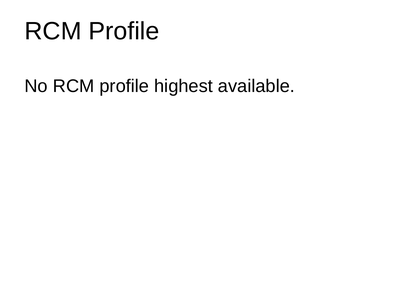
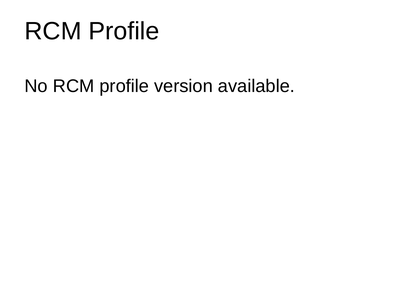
highest: highest -> version
